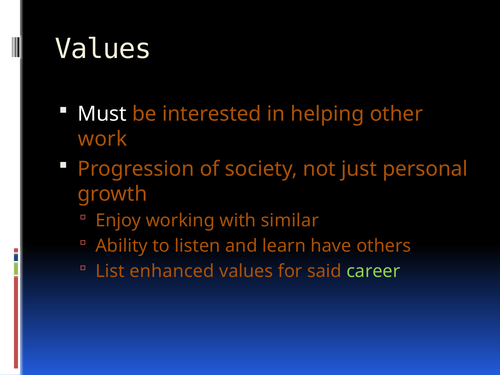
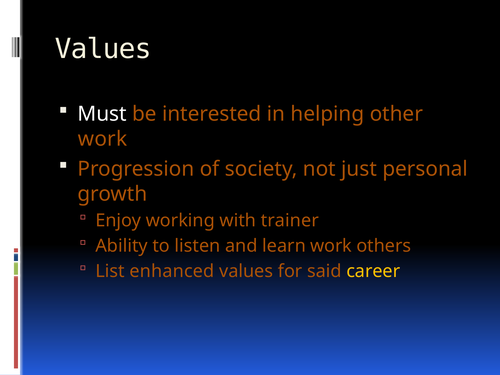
similar: similar -> trainer
learn have: have -> work
career colour: light green -> yellow
